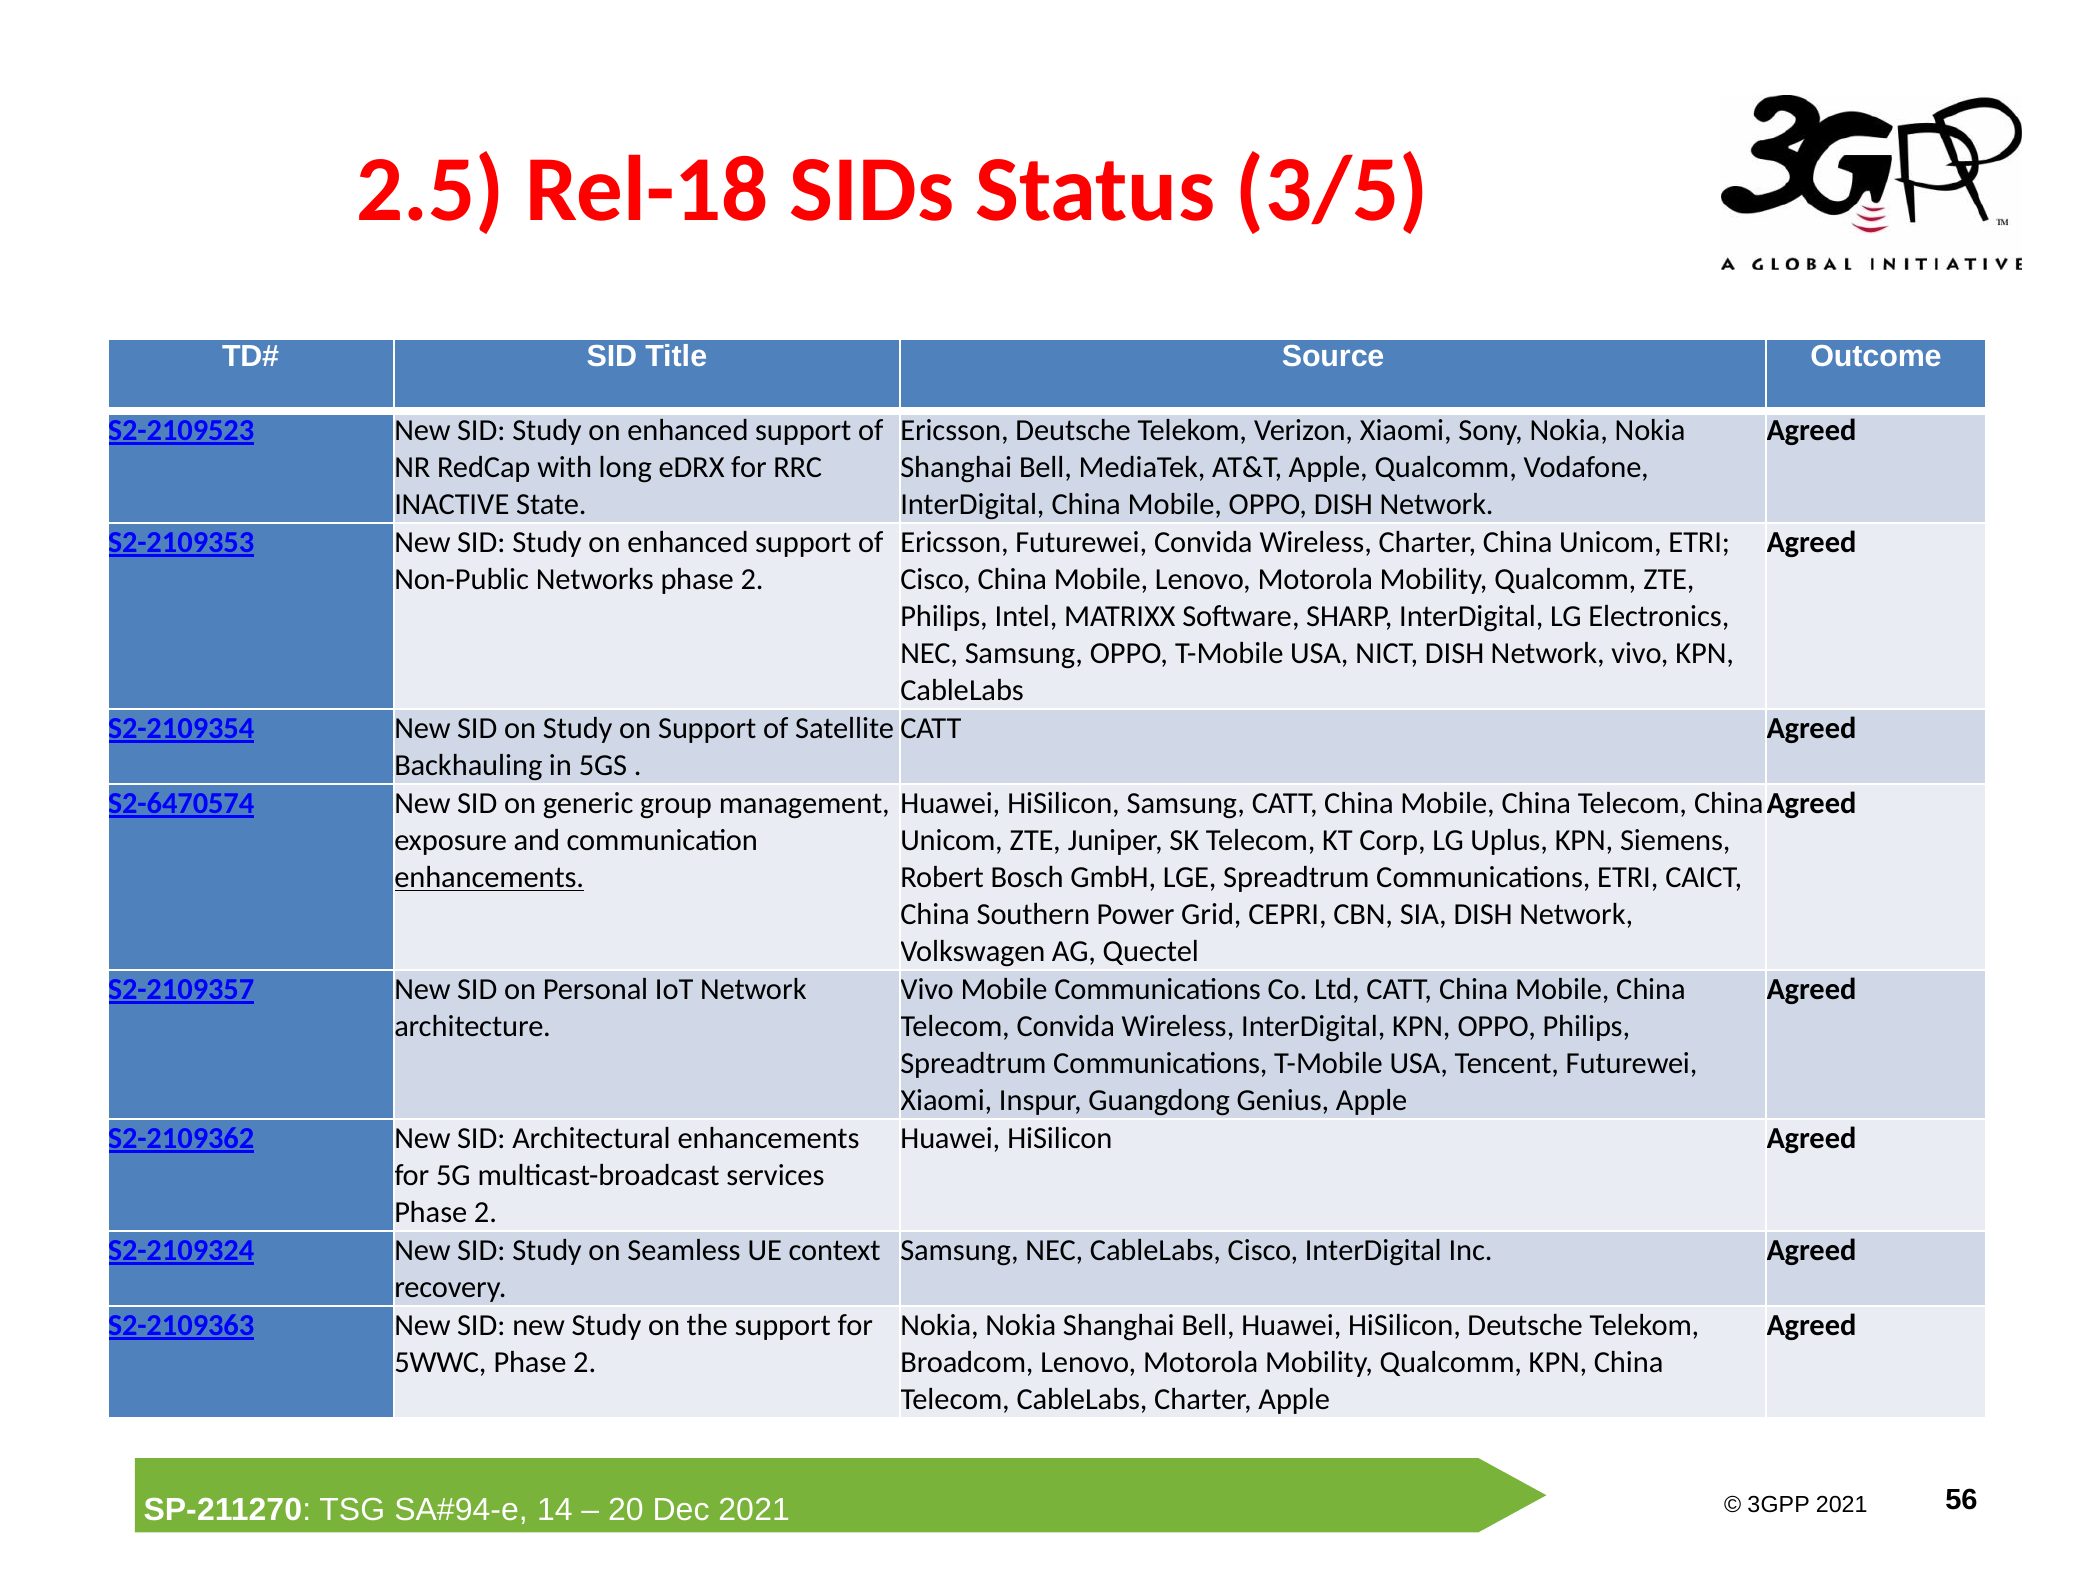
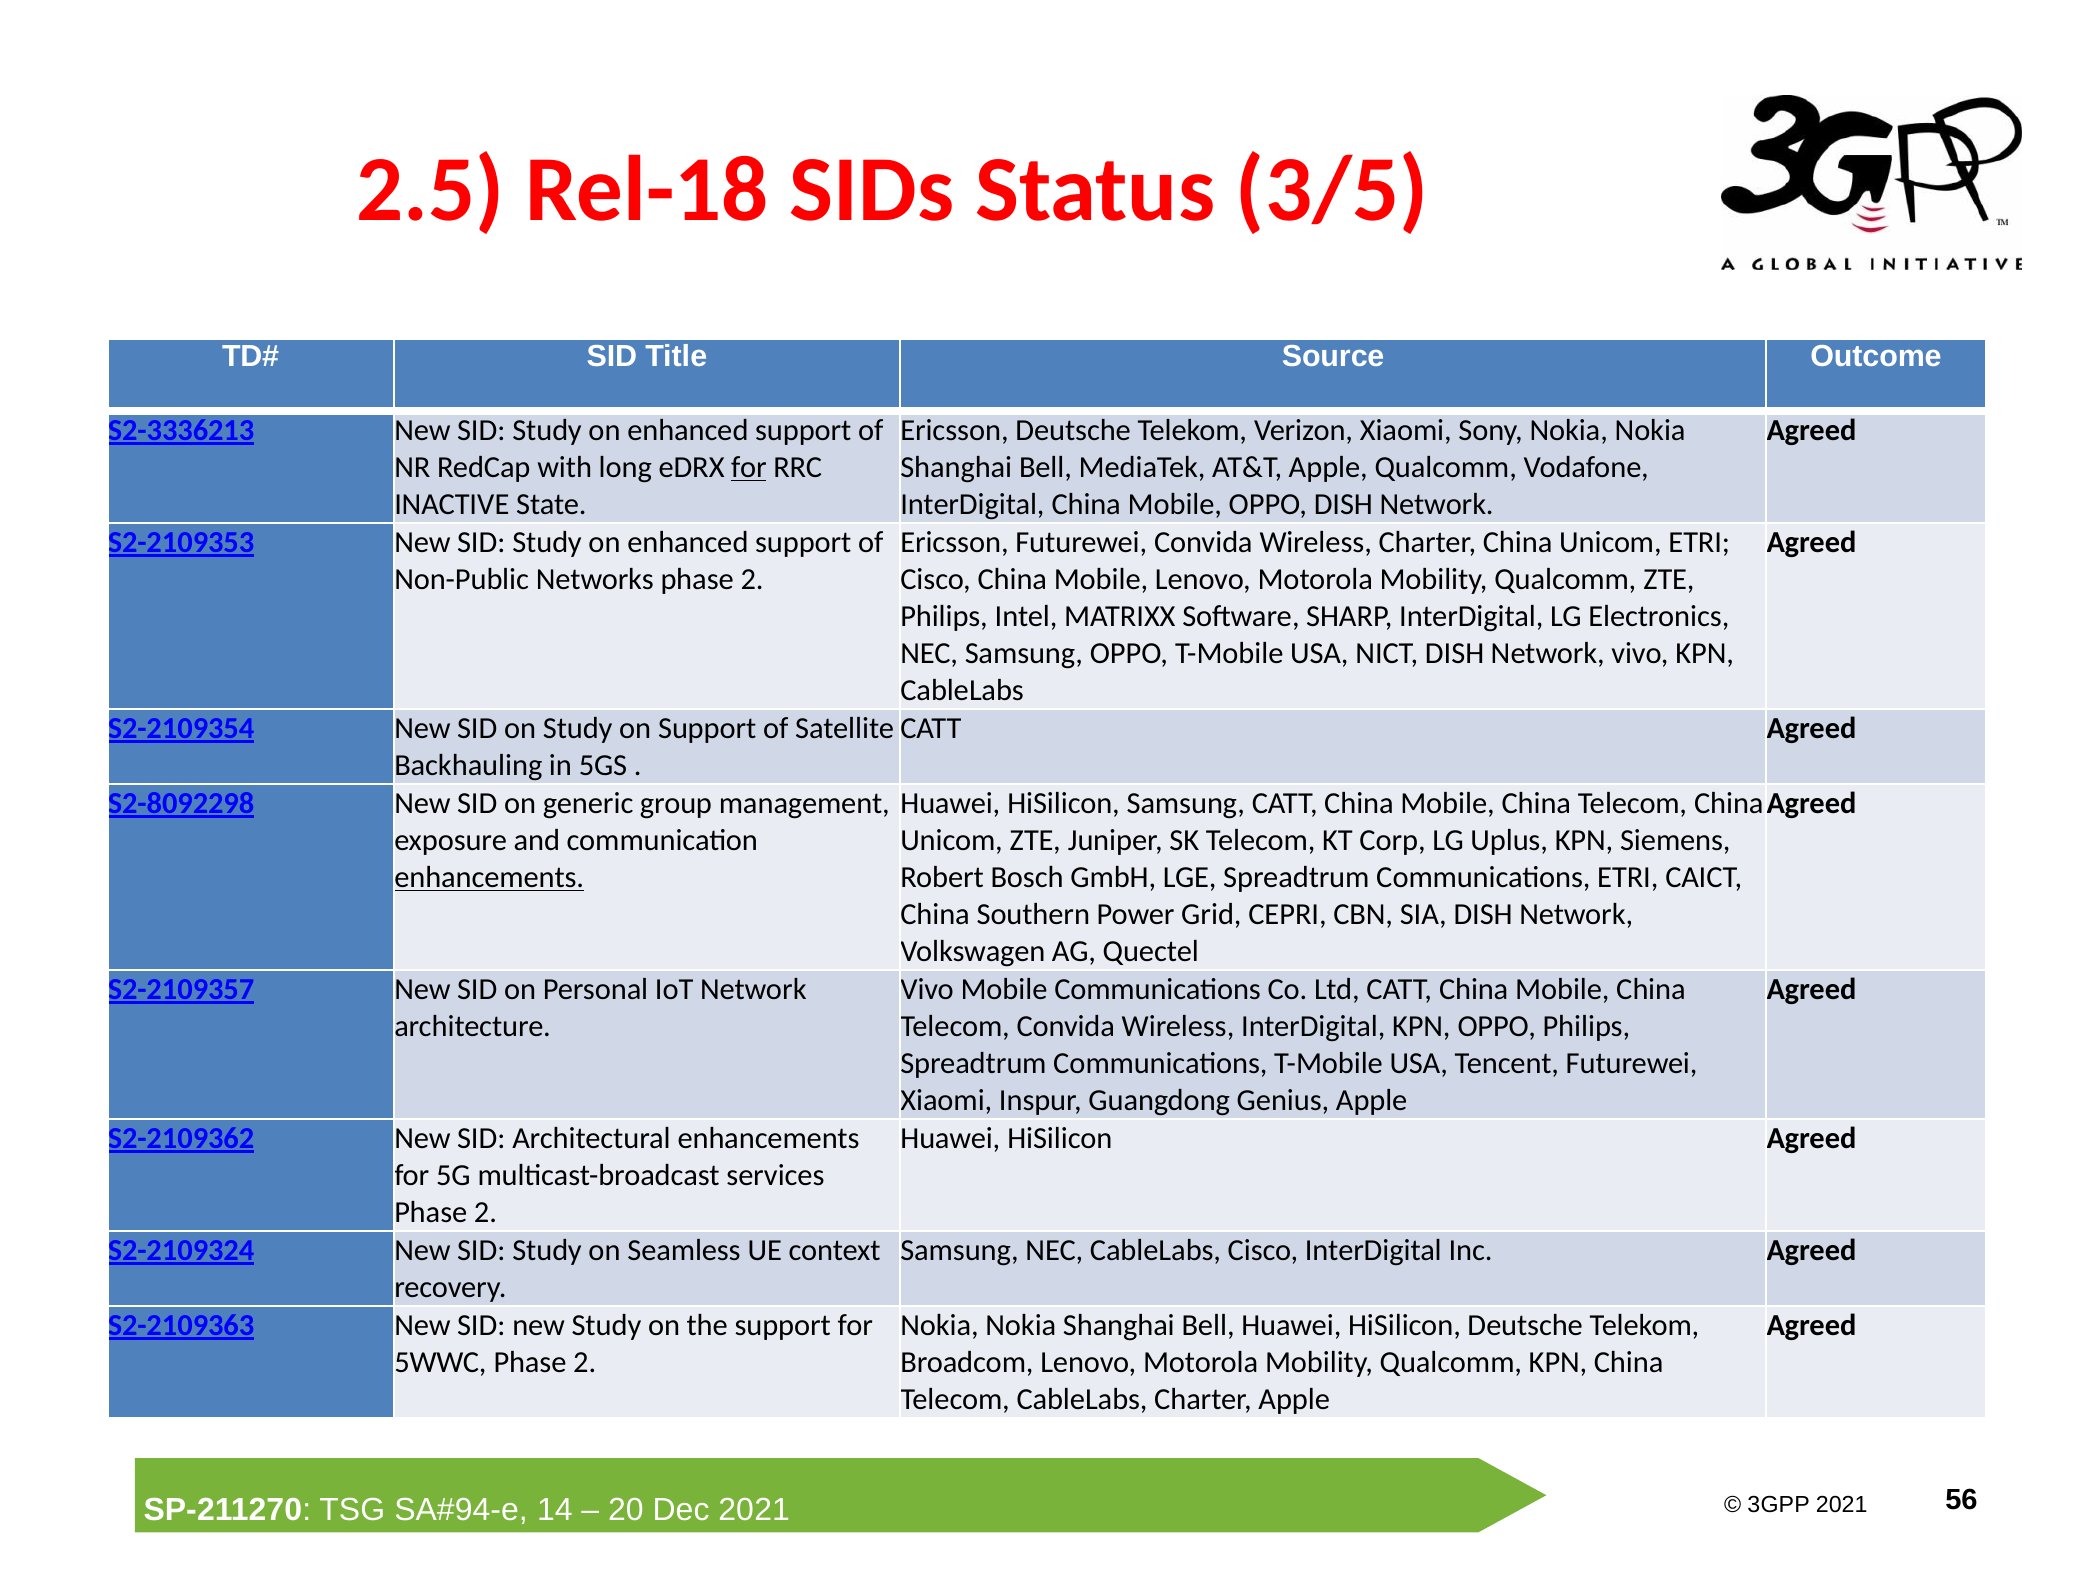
S2-2109523: S2-2109523 -> S2-3336213
for at (749, 467) underline: none -> present
S2-6470574: S2-6470574 -> S2-8092298
